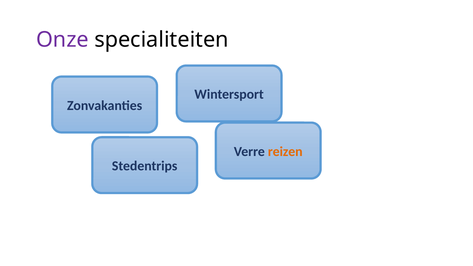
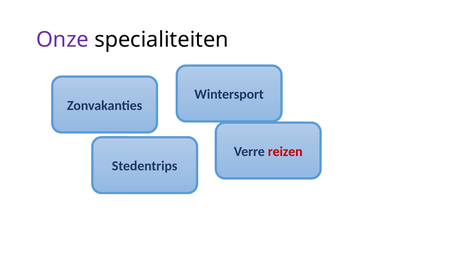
reizen colour: orange -> red
